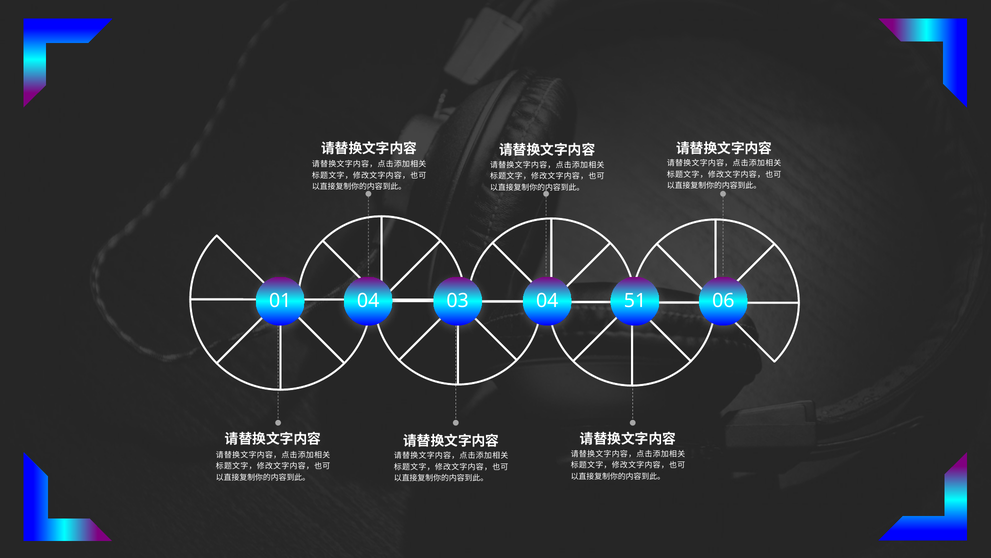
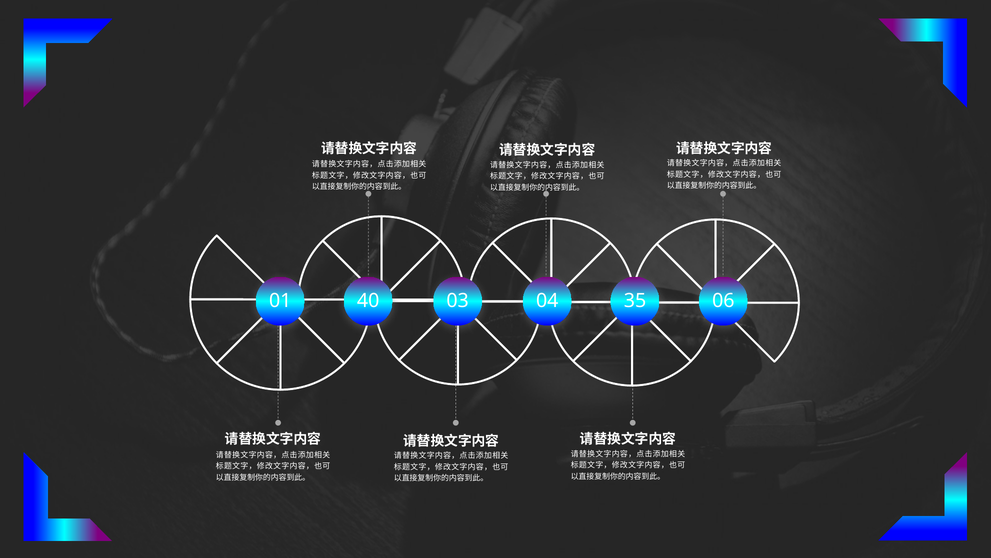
01 04: 04 -> 40
51: 51 -> 35
